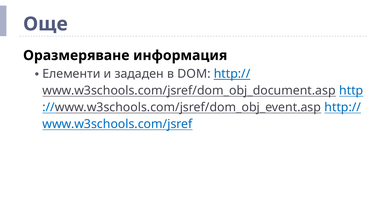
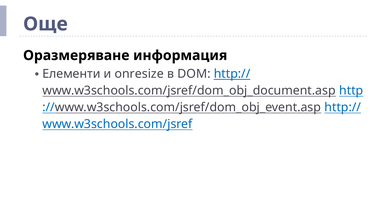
зададен: зададен -> onresize
